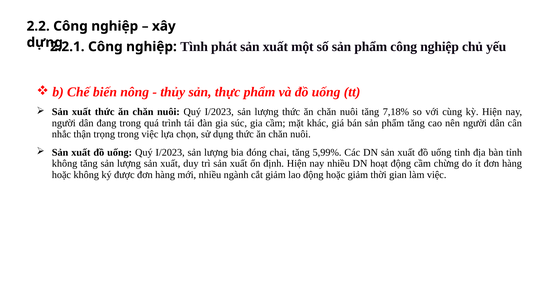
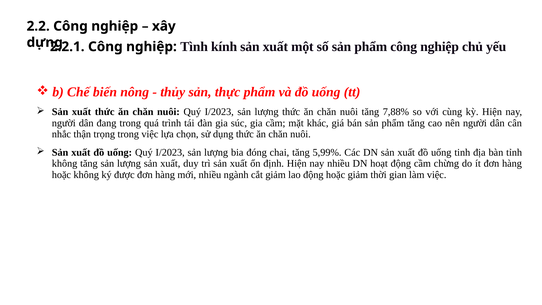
phát: phát -> kính
7,18%: 7,18% -> 7,88%
